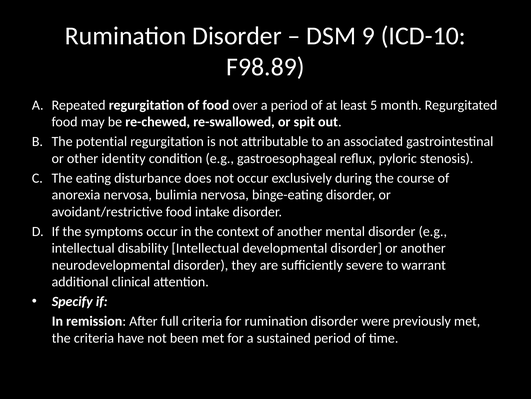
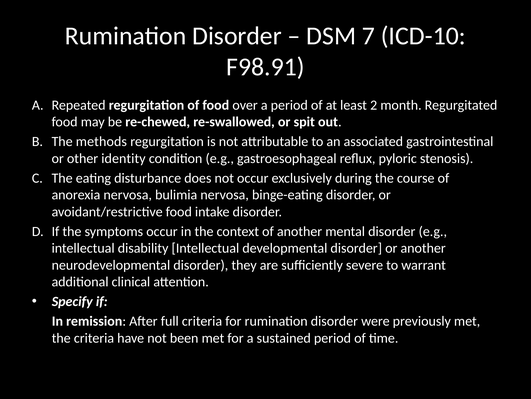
9: 9 -> 7
F98.89: F98.89 -> F98.91
5: 5 -> 2
potential: potential -> methods
